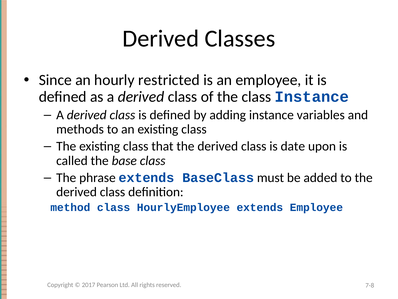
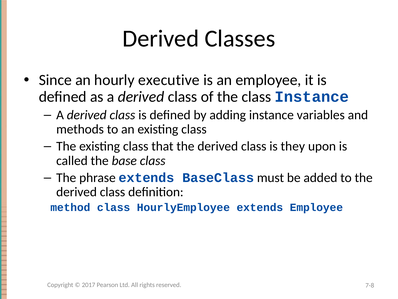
restricted: restricted -> executive
date: date -> they
